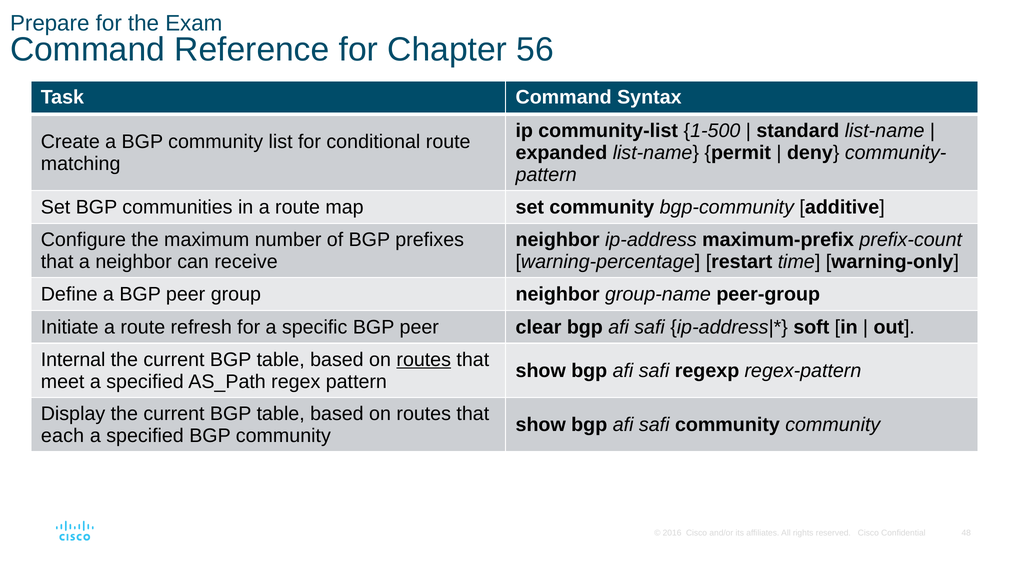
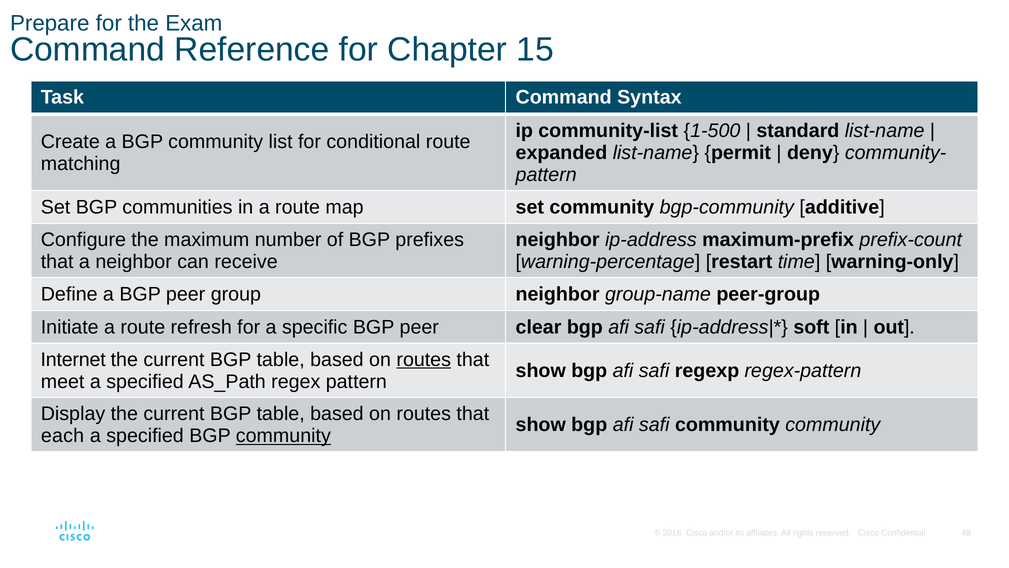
56: 56 -> 15
Internal: Internal -> Internet
community at (283, 436) underline: none -> present
